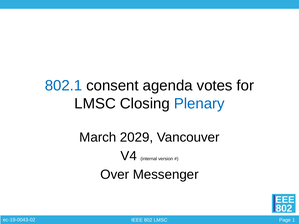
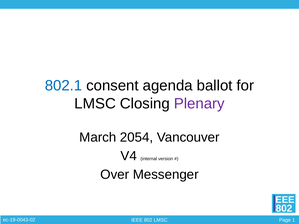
votes: votes -> ballot
Plenary colour: blue -> purple
2029: 2029 -> 2054
